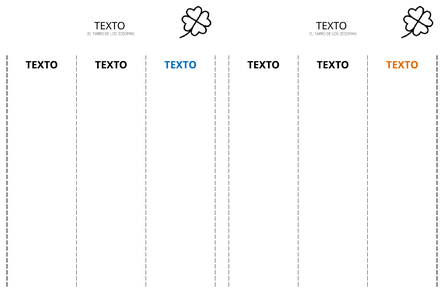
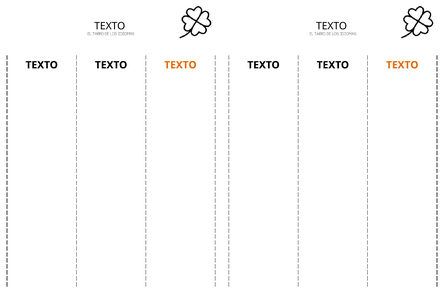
TEXTO at (180, 65) colour: blue -> orange
